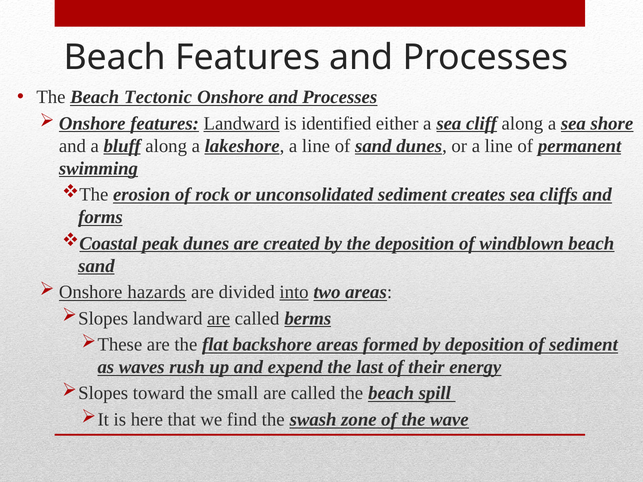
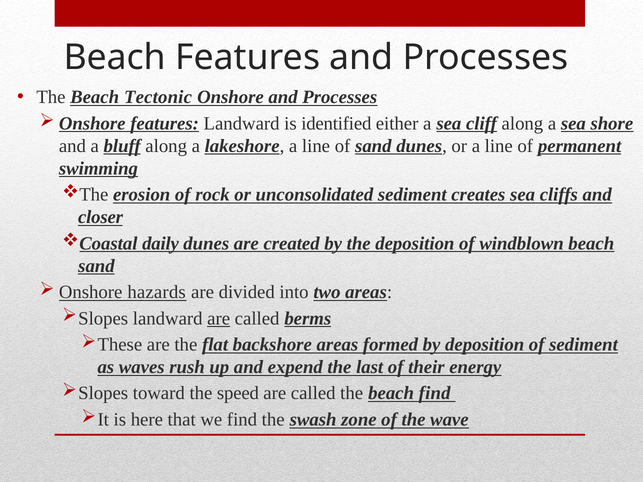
Landward at (242, 123) underline: present -> none
forms: forms -> closer
peak: peak -> daily
into underline: present -> none
small: small -> speed
beach spill: spill -> find
